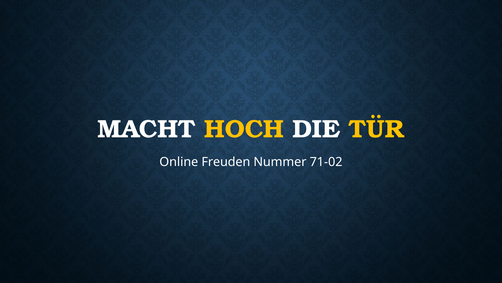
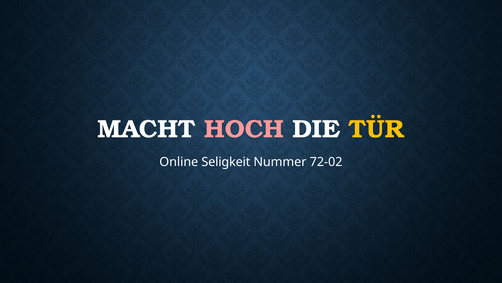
HOCH colour: yellow -> pink
Freuden: Freuden -> Seligkeit
71-02: 71-02 -> 72-02
